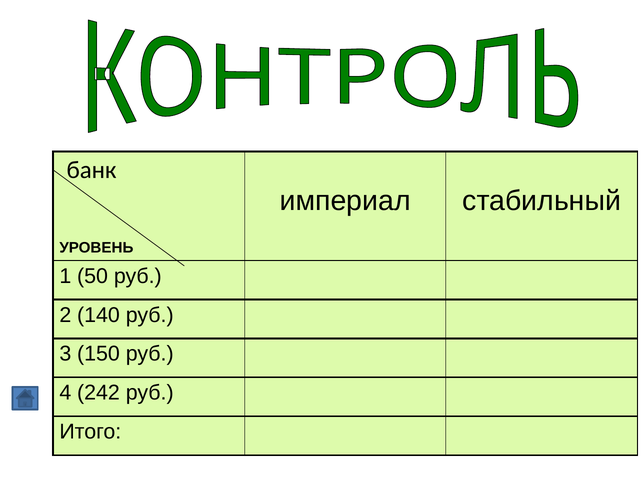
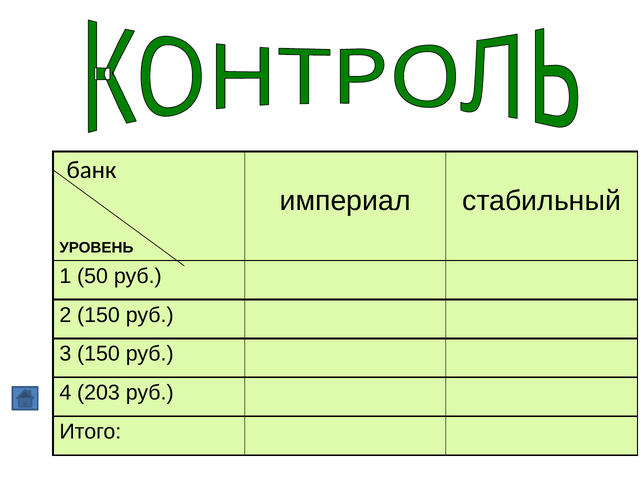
2 140: 140 -> 150
242: 242 -> 203
